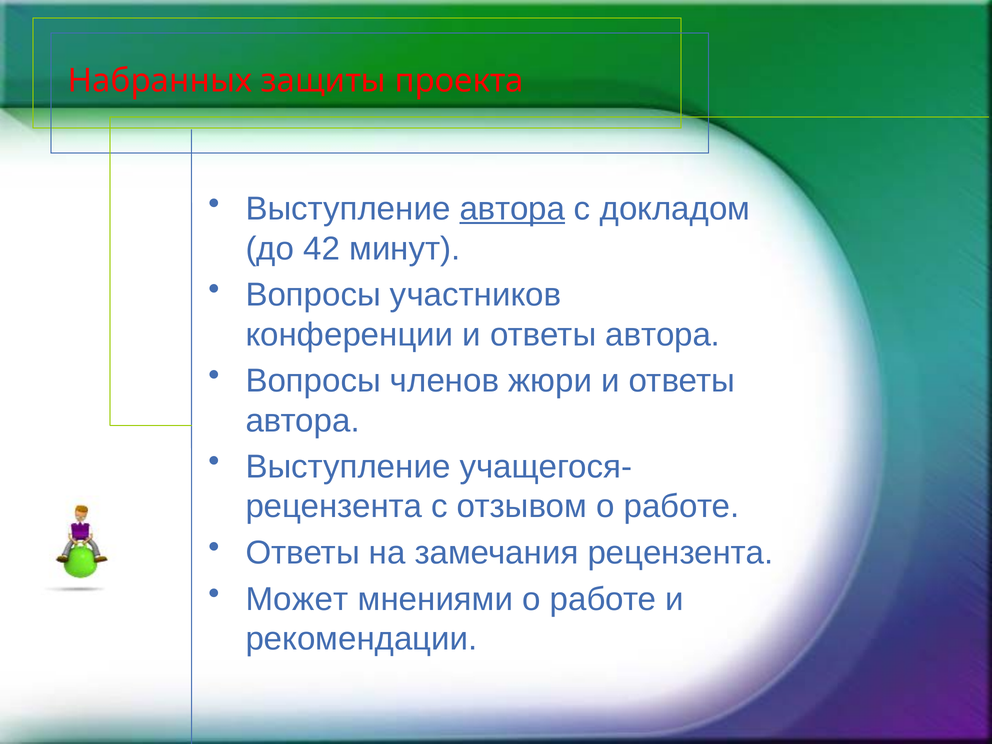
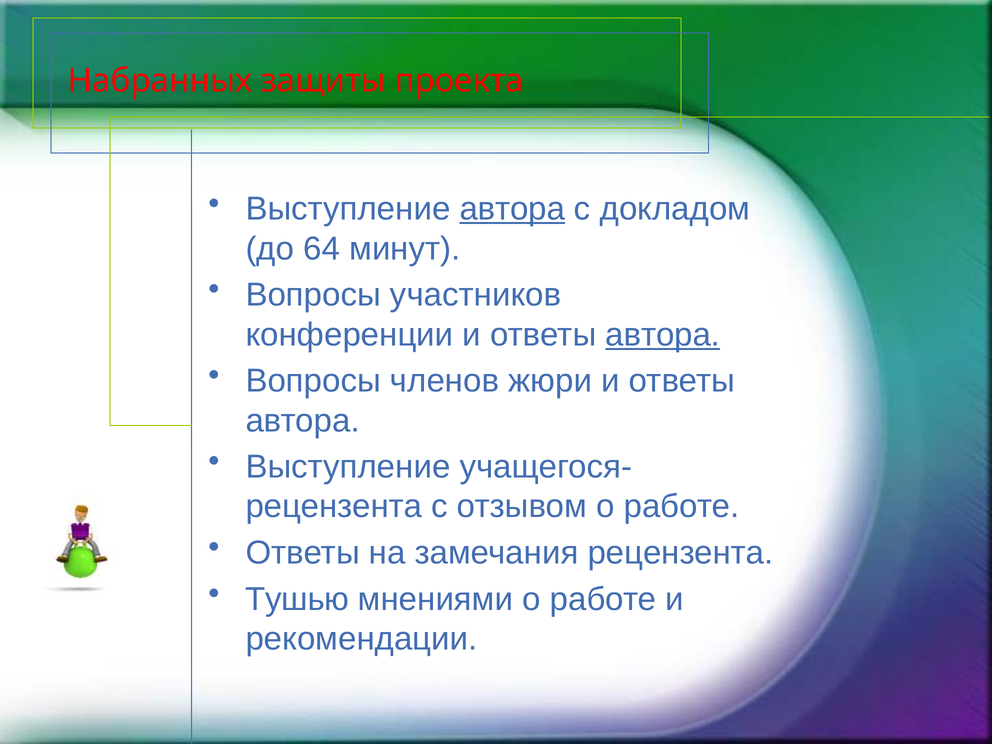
42: 42 -> 64
автора at (663, 335) underline: none -> present
Может: Может -> Тушью
